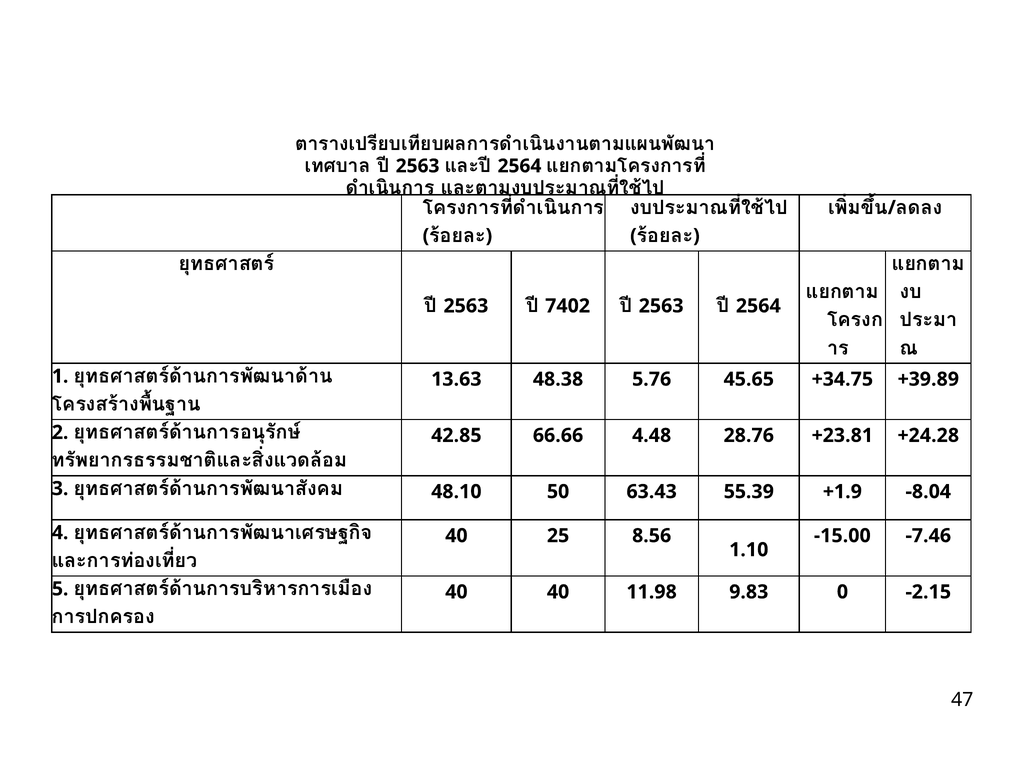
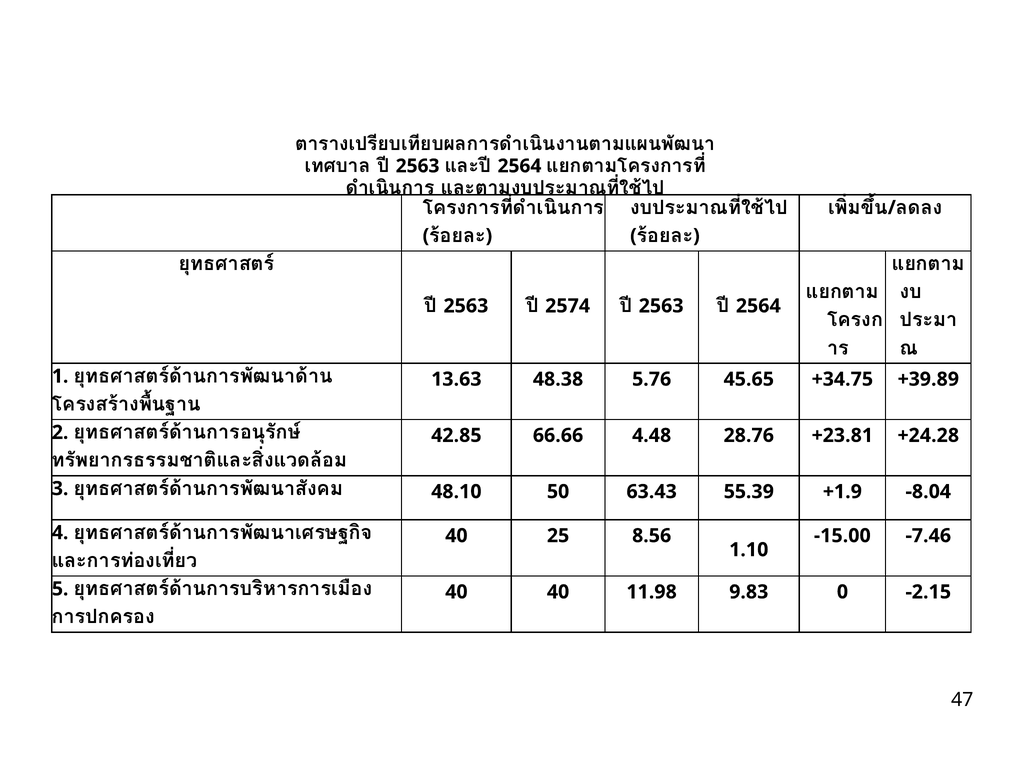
7402: 7402 -> 2574
